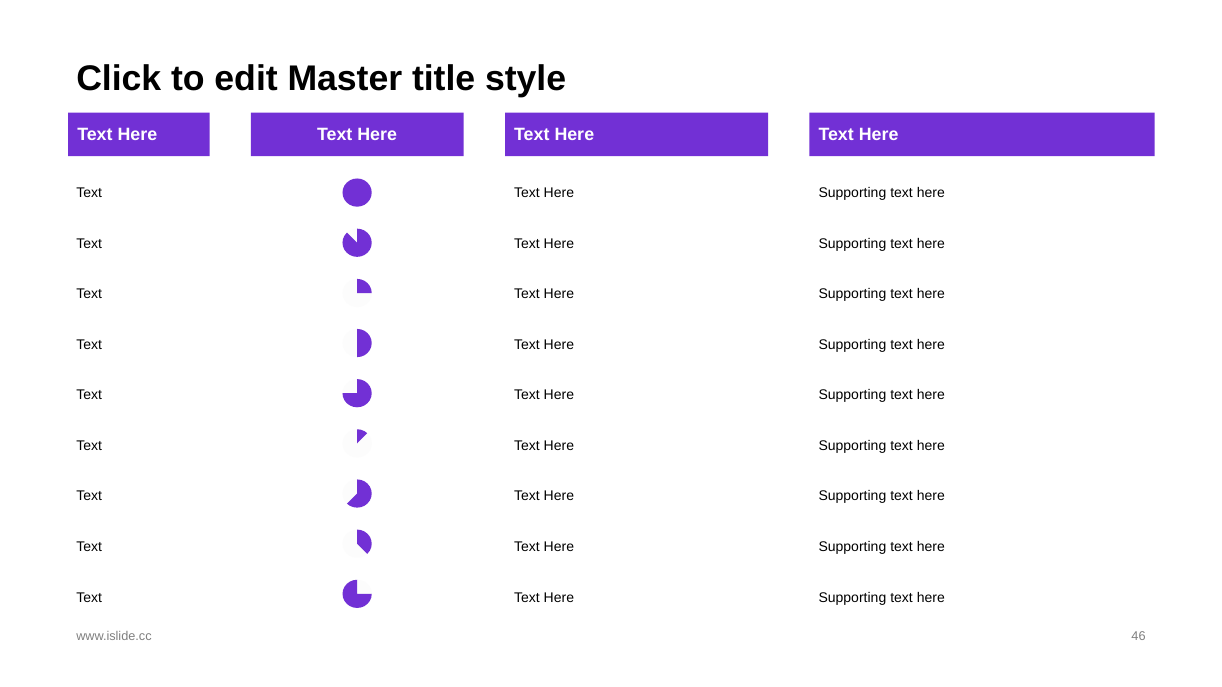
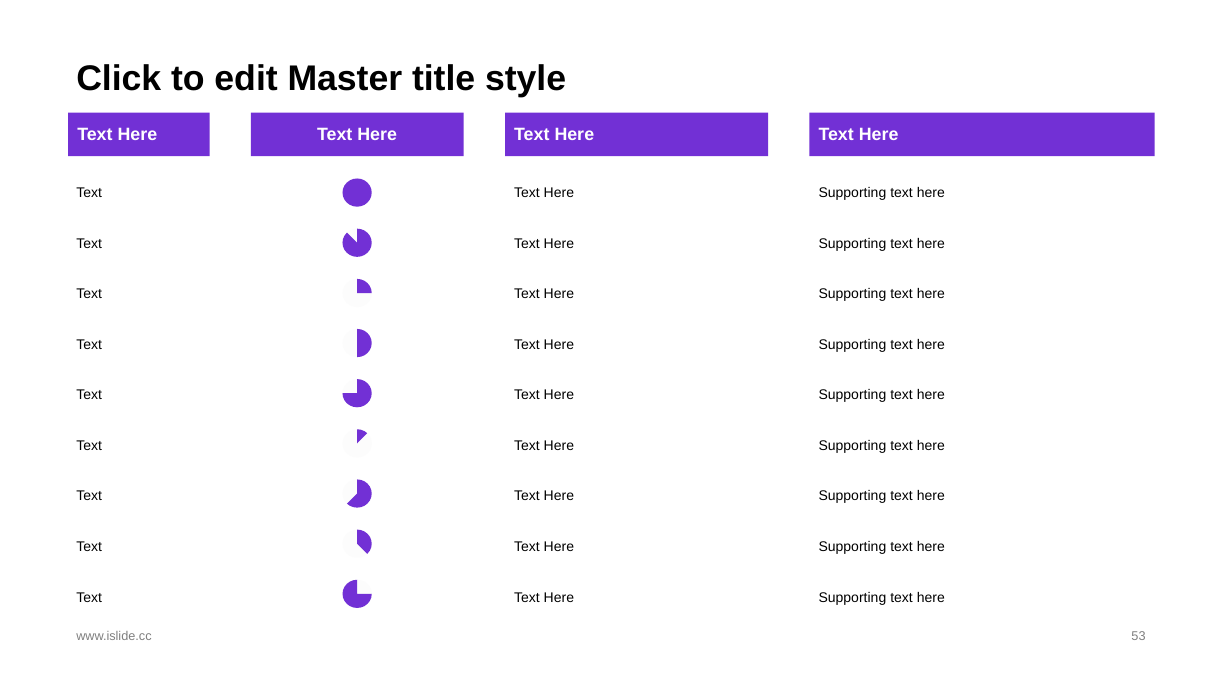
46: 46 -> 53
